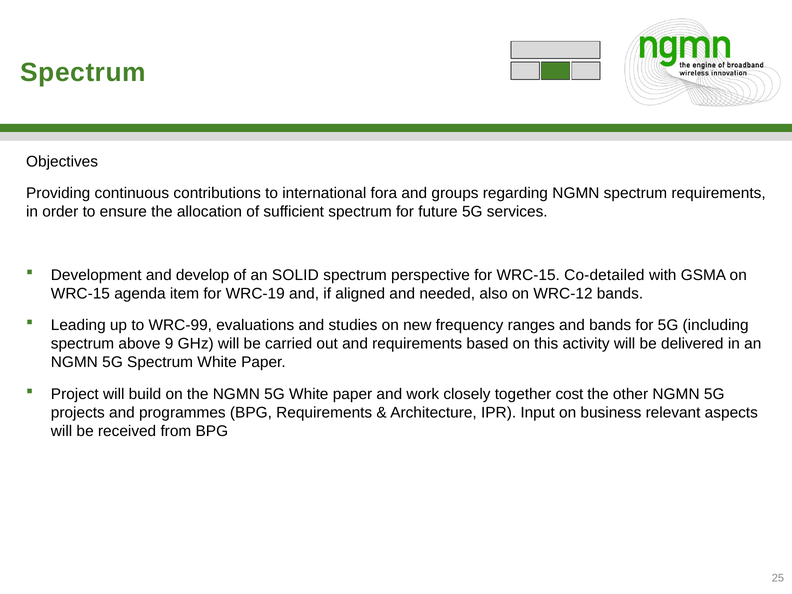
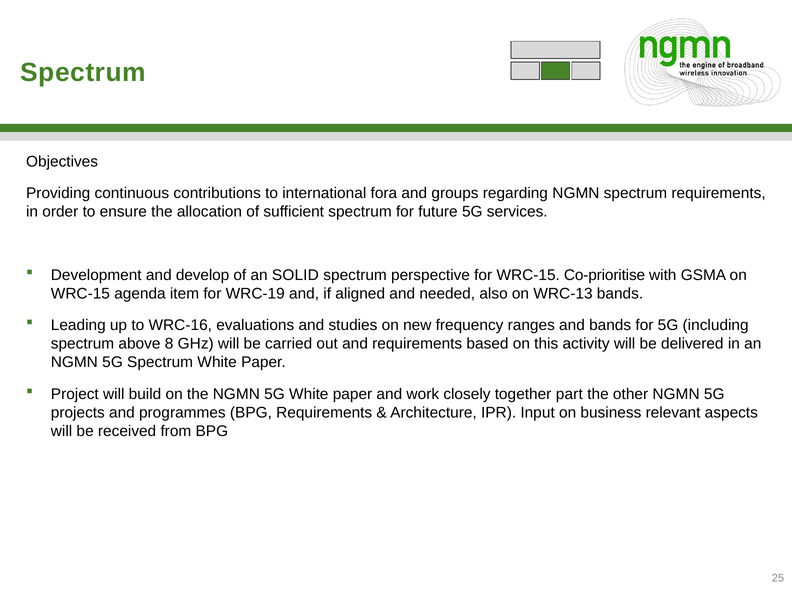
Co-detailed: Co-detailed -> Co-prioritise
WRC-12: WRC-12 -> WRC-13
WRC-99: WRC-99 -> WRC-16
9: 9 -> 8
cost: cost -> part
